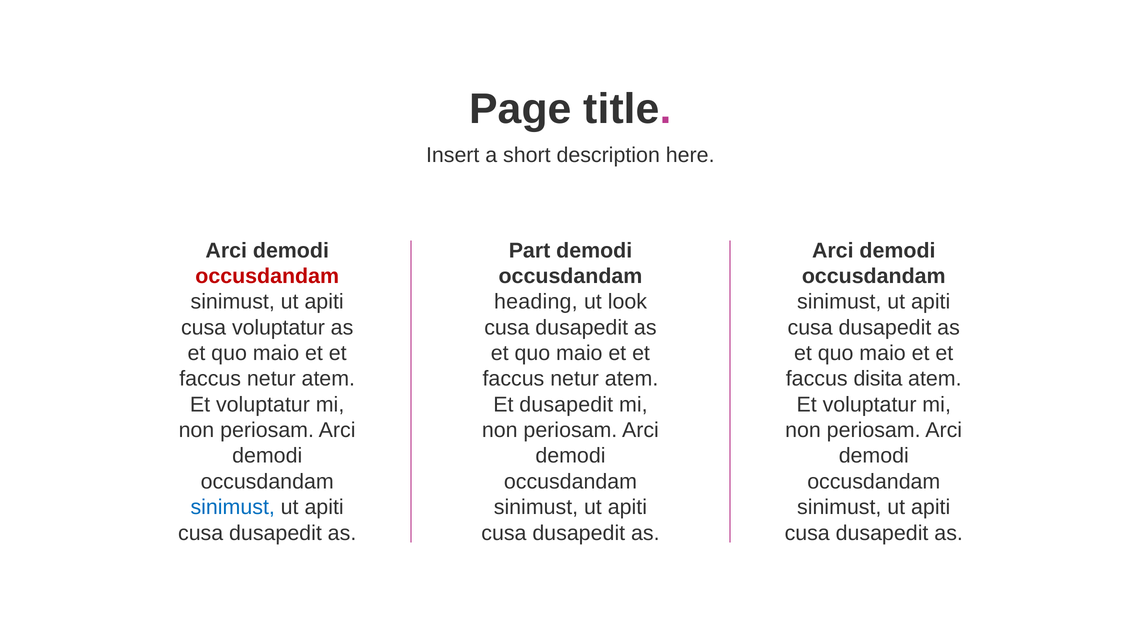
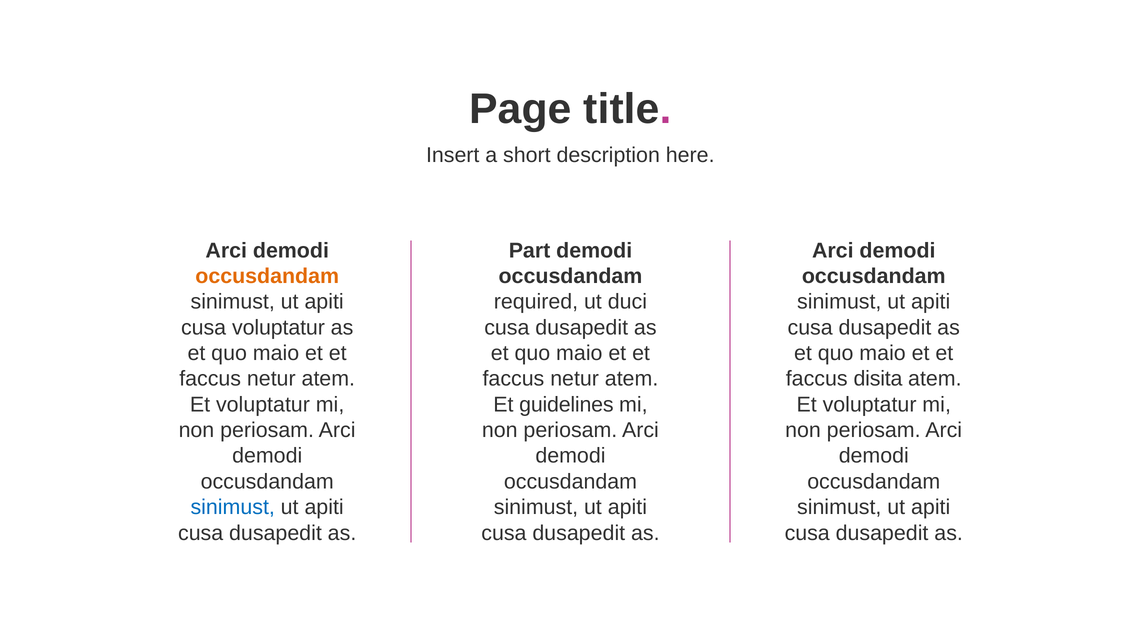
occusdandam at (267, 276) colour: red -> orange
heading: heading -> required
look: look -> duci
Et dusapedit: dusapedit -> guidelines
